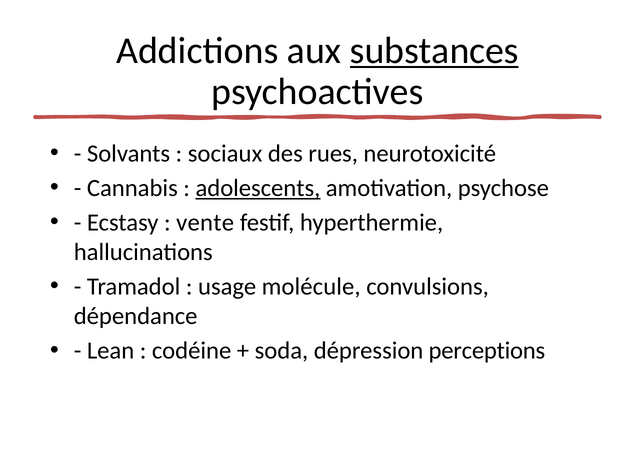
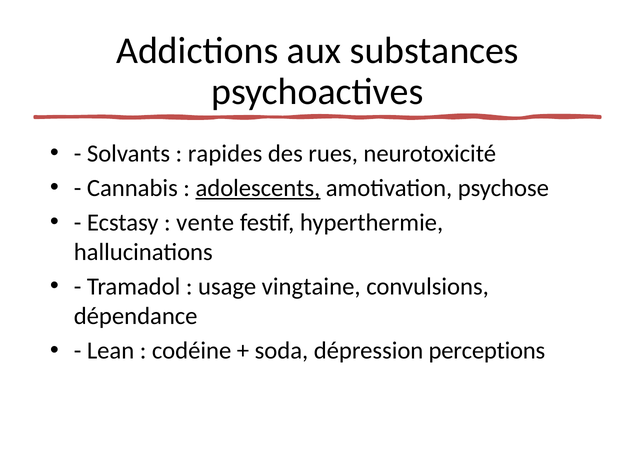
substances underline: present -> none
sociaux: sociaux -> rapides
molécule: molécule -> vingtaine
